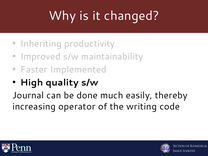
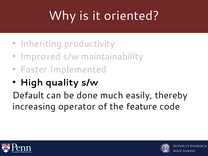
changed: changed -> oriented
Journal: Journal -> Default
writing: writing -> feature
